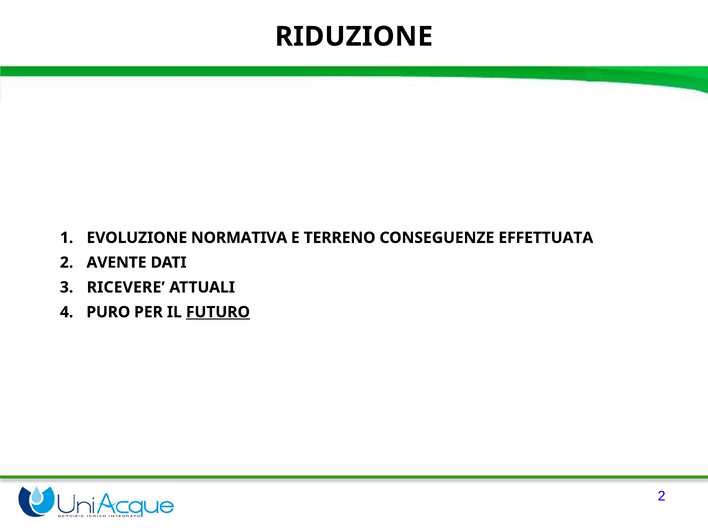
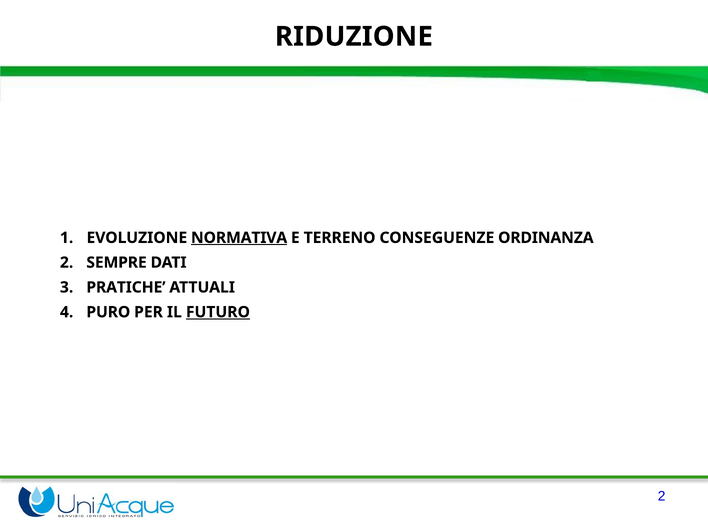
NORMATIVA underline: none -> present
EFFETTUATA: EFFETTUATA -> ORDINANZA
AVENTE: AVENTE -> SEMPRE
RICEVERE: RICEVERE -> PRATICHE
